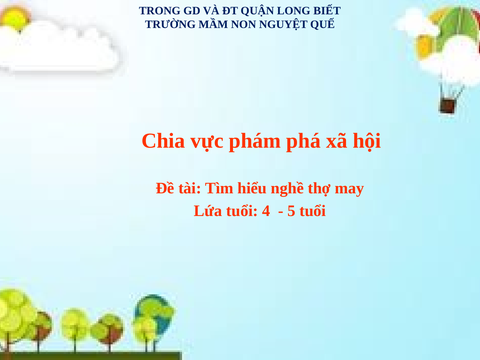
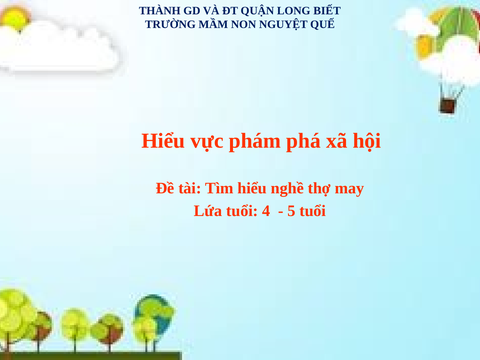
TRONG: TRONG -> THÀNH
Chia at (163, 141): Chia -> Hiểu
